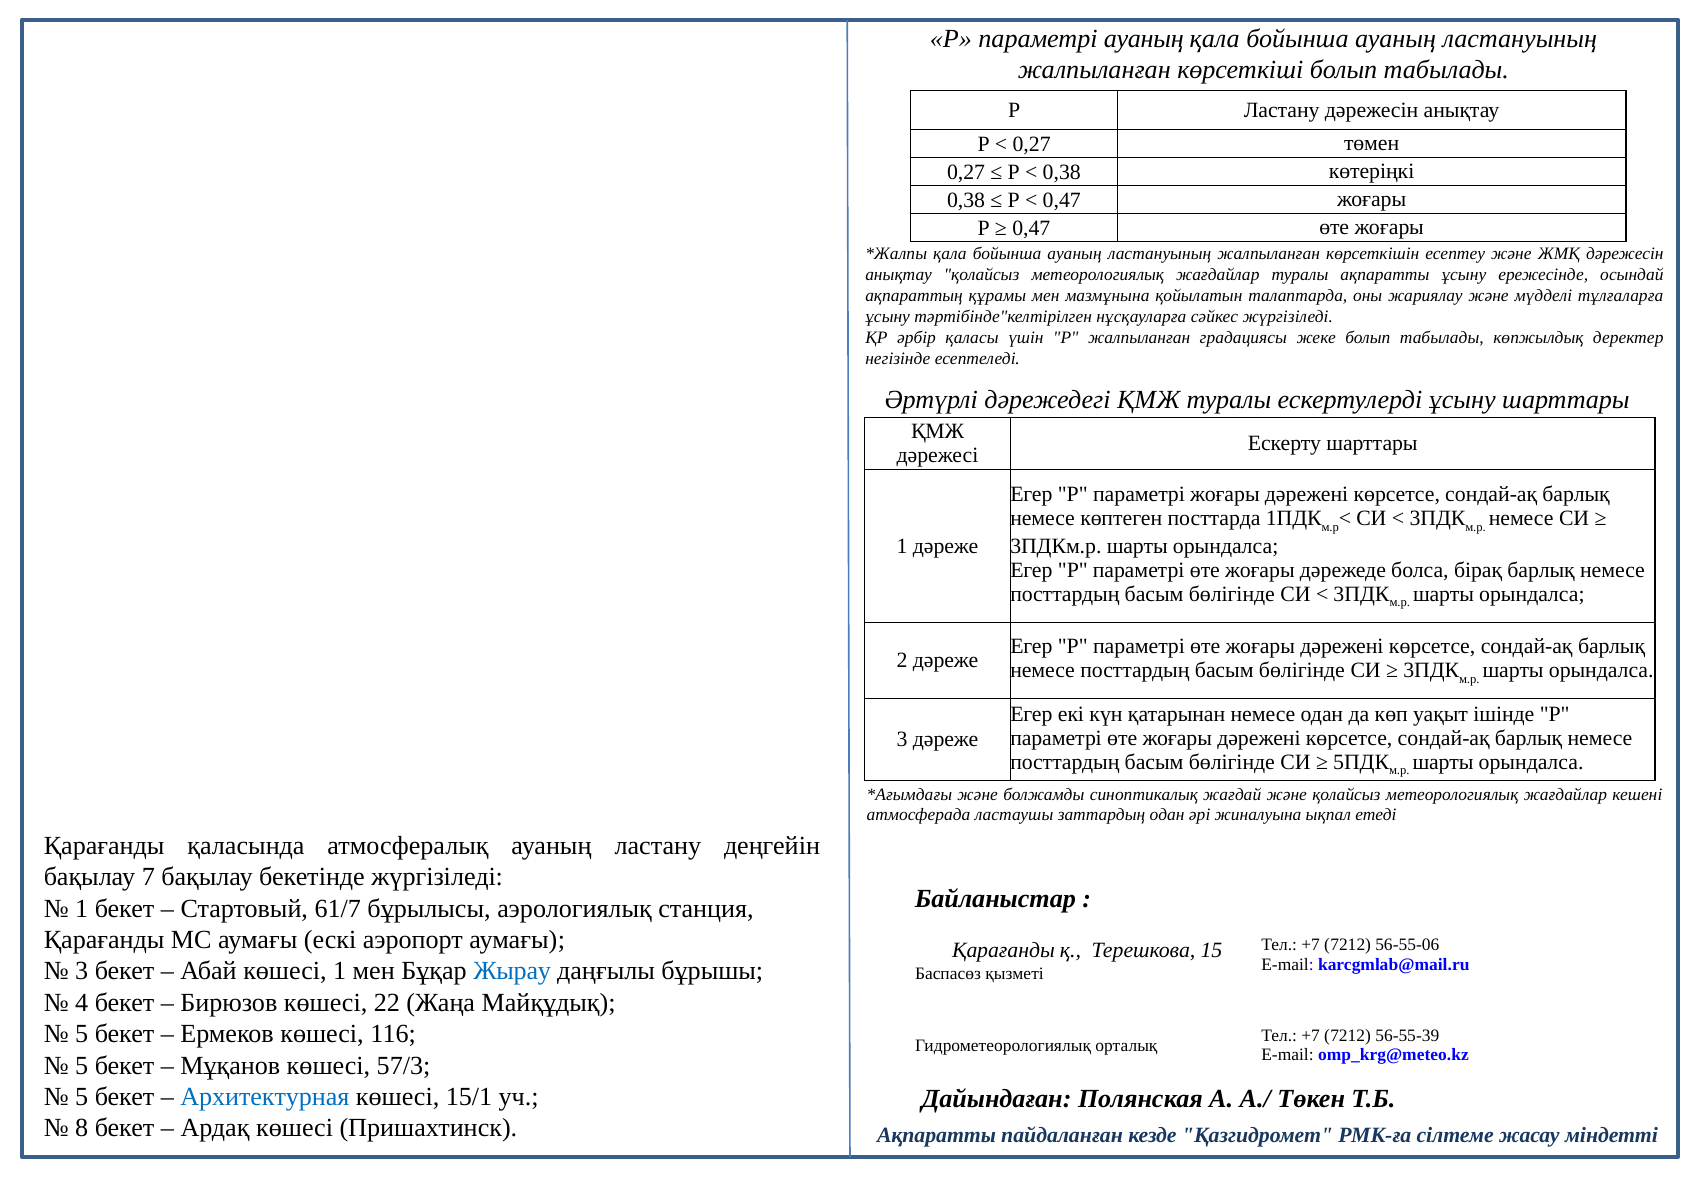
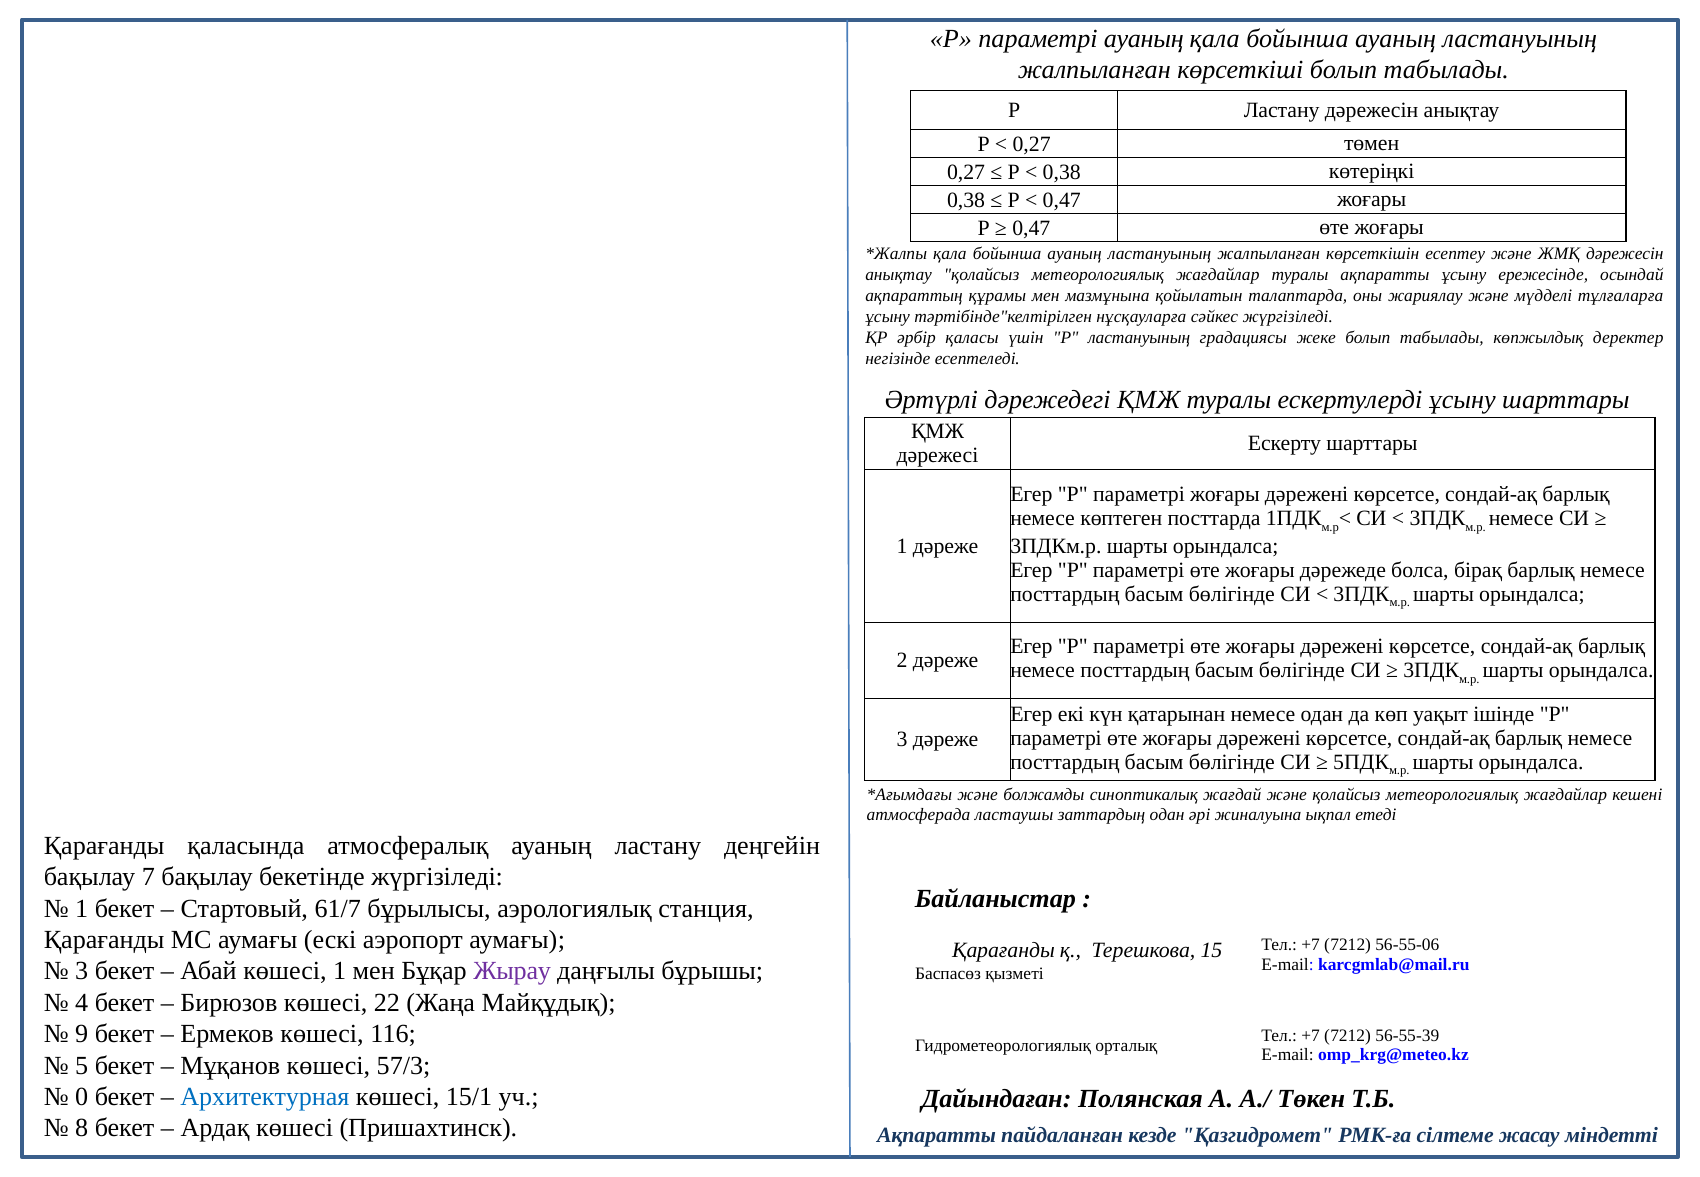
Р жалпыланған: жалпыланған -> ластануының
Жырау colour: blue -> purple
5 at (82, 1034): 5 -> 9
5 at (82, 1097): 5 -> 0
